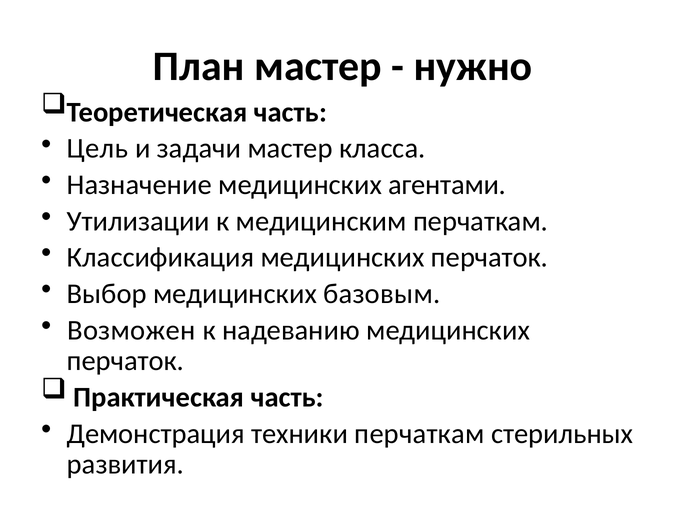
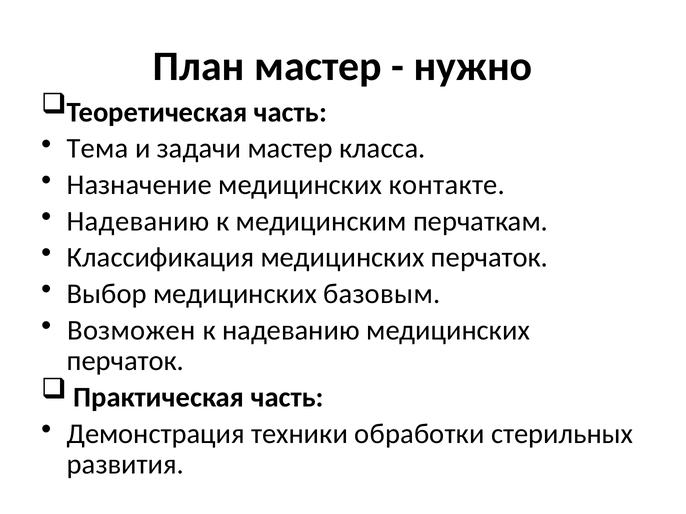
Цель: Цель -> Тема
агентами: агентами -> контакте
Утилизации at (138, 221): Утилизации -> Надеванию
техники перчаткам: перчаткам -> обработки
